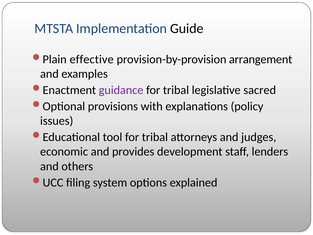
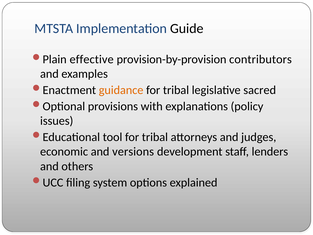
arrangement: arrangement -> contributors
guidance colour: purple -> orange
provides: provides -> versions
